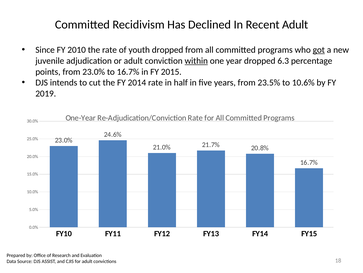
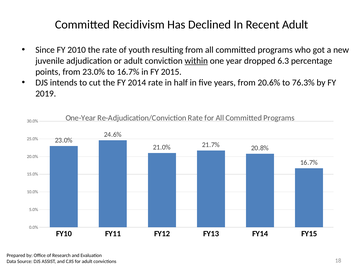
youth dropped: dropped -> resulting
got underline: present -> none
23.5%: 23.5% -> 20.6%
10.6%: 10.6% -> 76.3%
